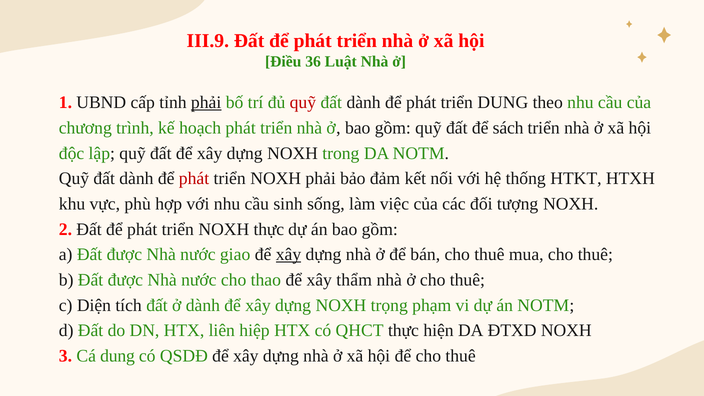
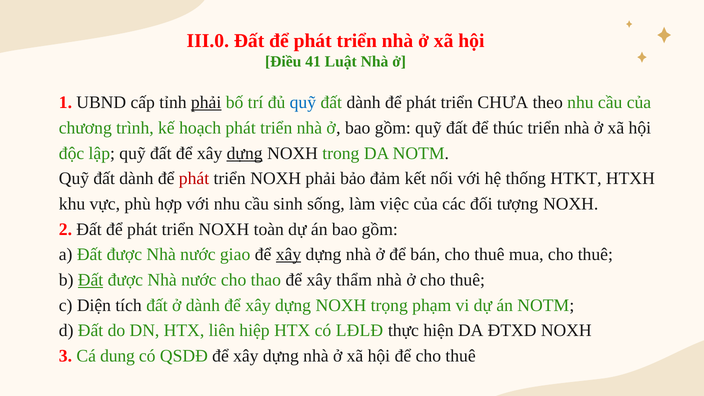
III.9: III.9 -> III.0
36: 36 -> 41
quỹ at (303, 103) colour: red -> blue
triển DUNG: DUNG -> CHƯA
sách: sách -> thúc
dựng at (245, 153) underline: none -> present
NOXH thực: thực -> toàn
Đất at (91, 280) underline: none -> present
QHCT: QHCT -> LĐLĐ
